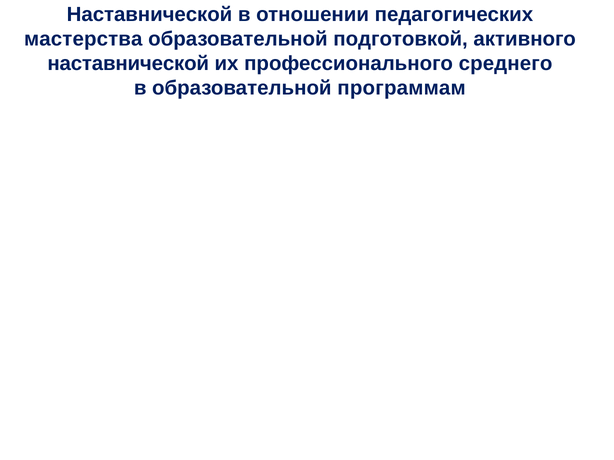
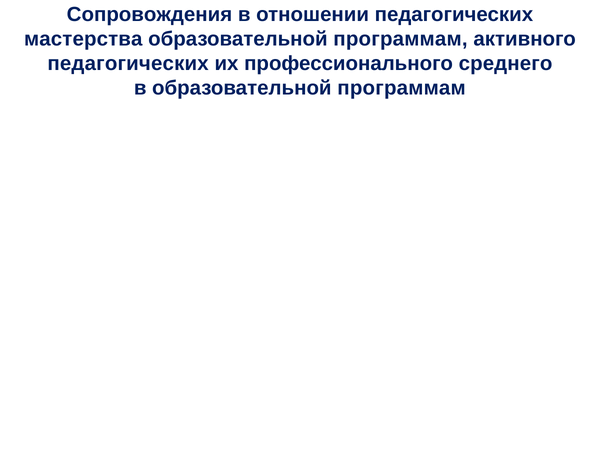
Наставнической at (149, 14): Наставнической -> Сопровождения
подготовкой at (401, 39): подготовкой -> программам
наставнической at (128, 64): наставнической -> педагогических
